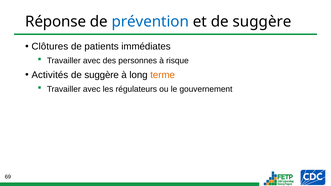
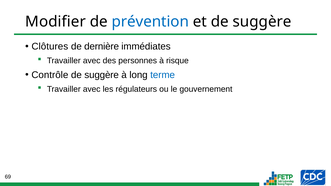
Réponse: Réponse -> Modifier
patients: patients -> dernière
Activités: Activités -> Contrôle
terme colour: orange -> blue
